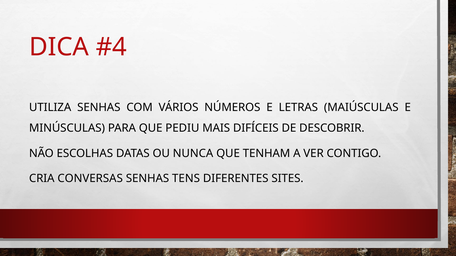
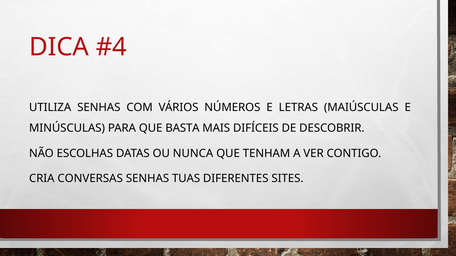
PEDIU: PEDIU -> BASTA
TENS: TENS -> TUAS
